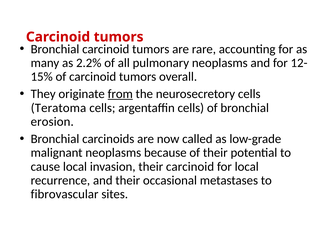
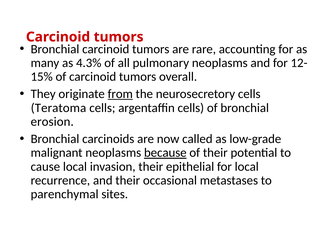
2.2%: 2.2% -> 4.3%
because underline: none -> present
their carcinoid: carcinoid -> epithelial
fibrovascular: fibrovascular -> parenchymal
